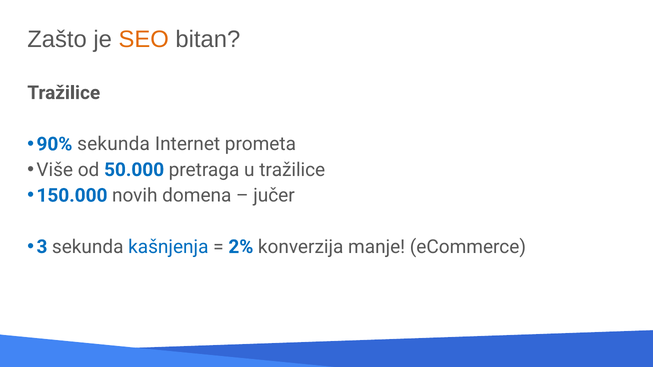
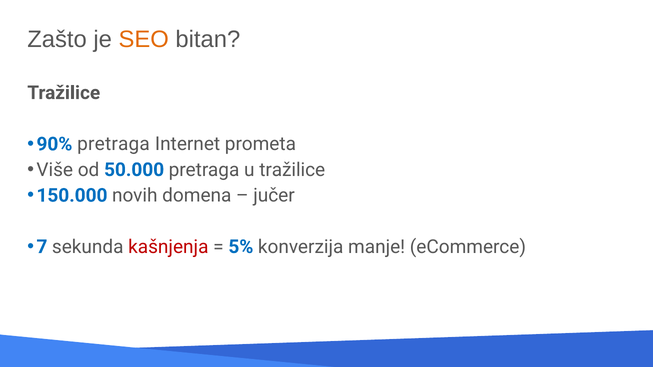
90% sekunda: sekunda -> pretraga
3: 3 -> 7
kašnjenja colour: blue -> red
2%: 2% -> 5%
